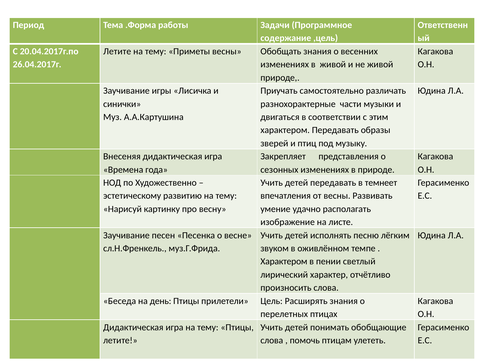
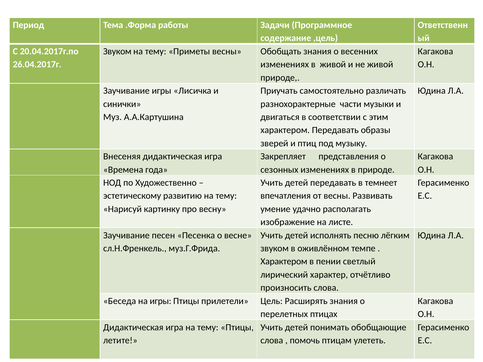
Летите at (117, 51): Летите -> Звуком
на день: день -> игры
